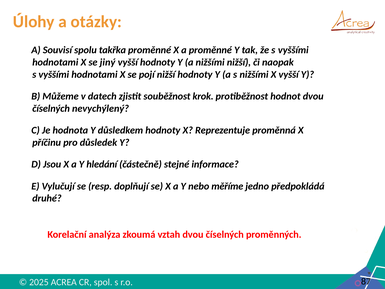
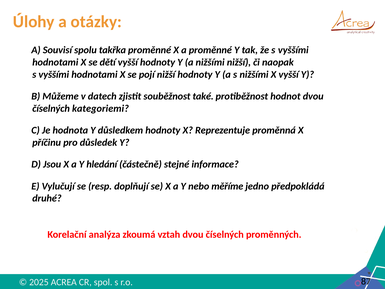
jiný: jiný -> dětí
krok: krok -> také
nevychýlený: nevychýlený -> kategoriemi
